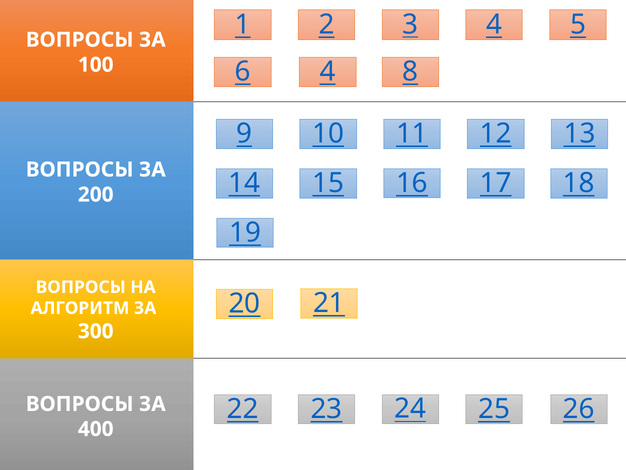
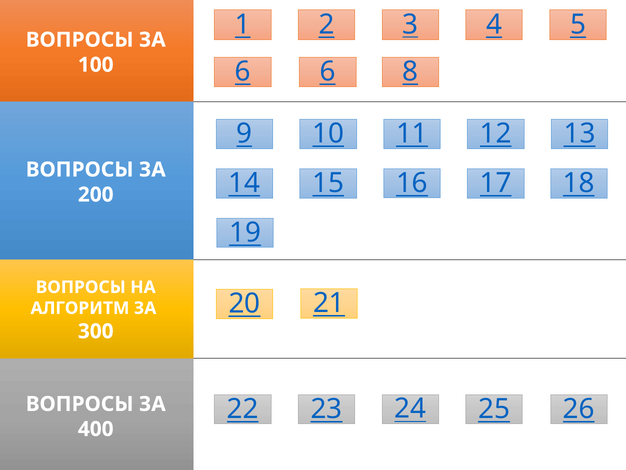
6 4: 4 -> 6
